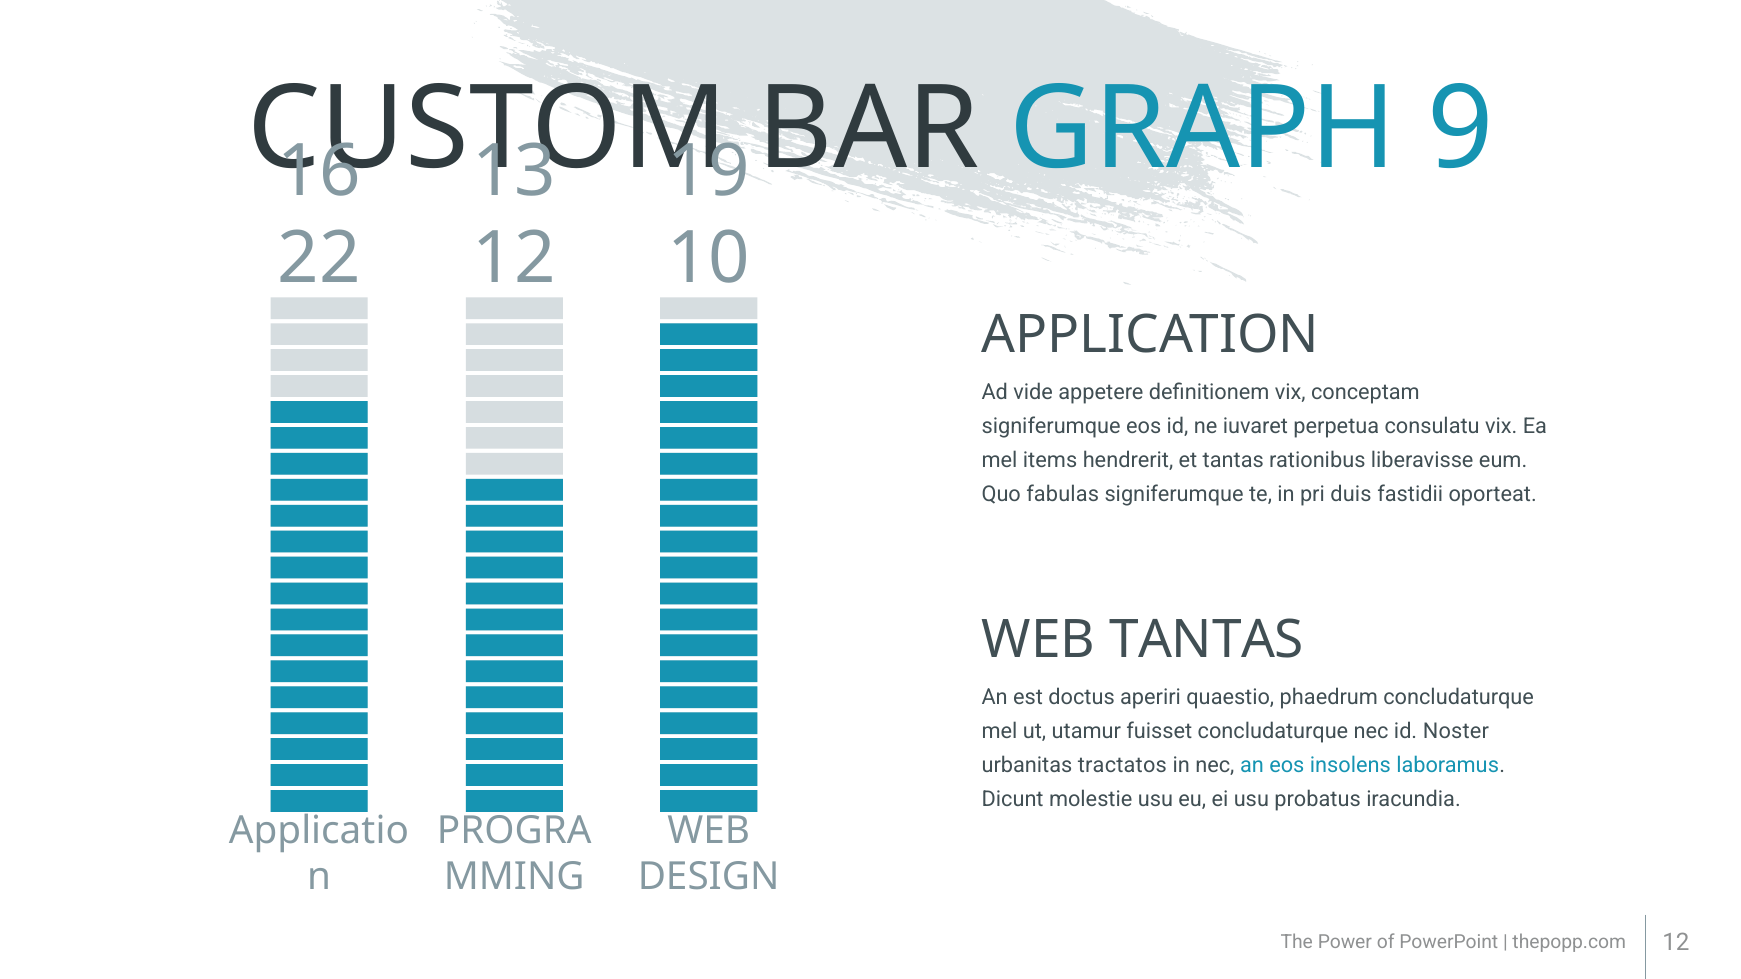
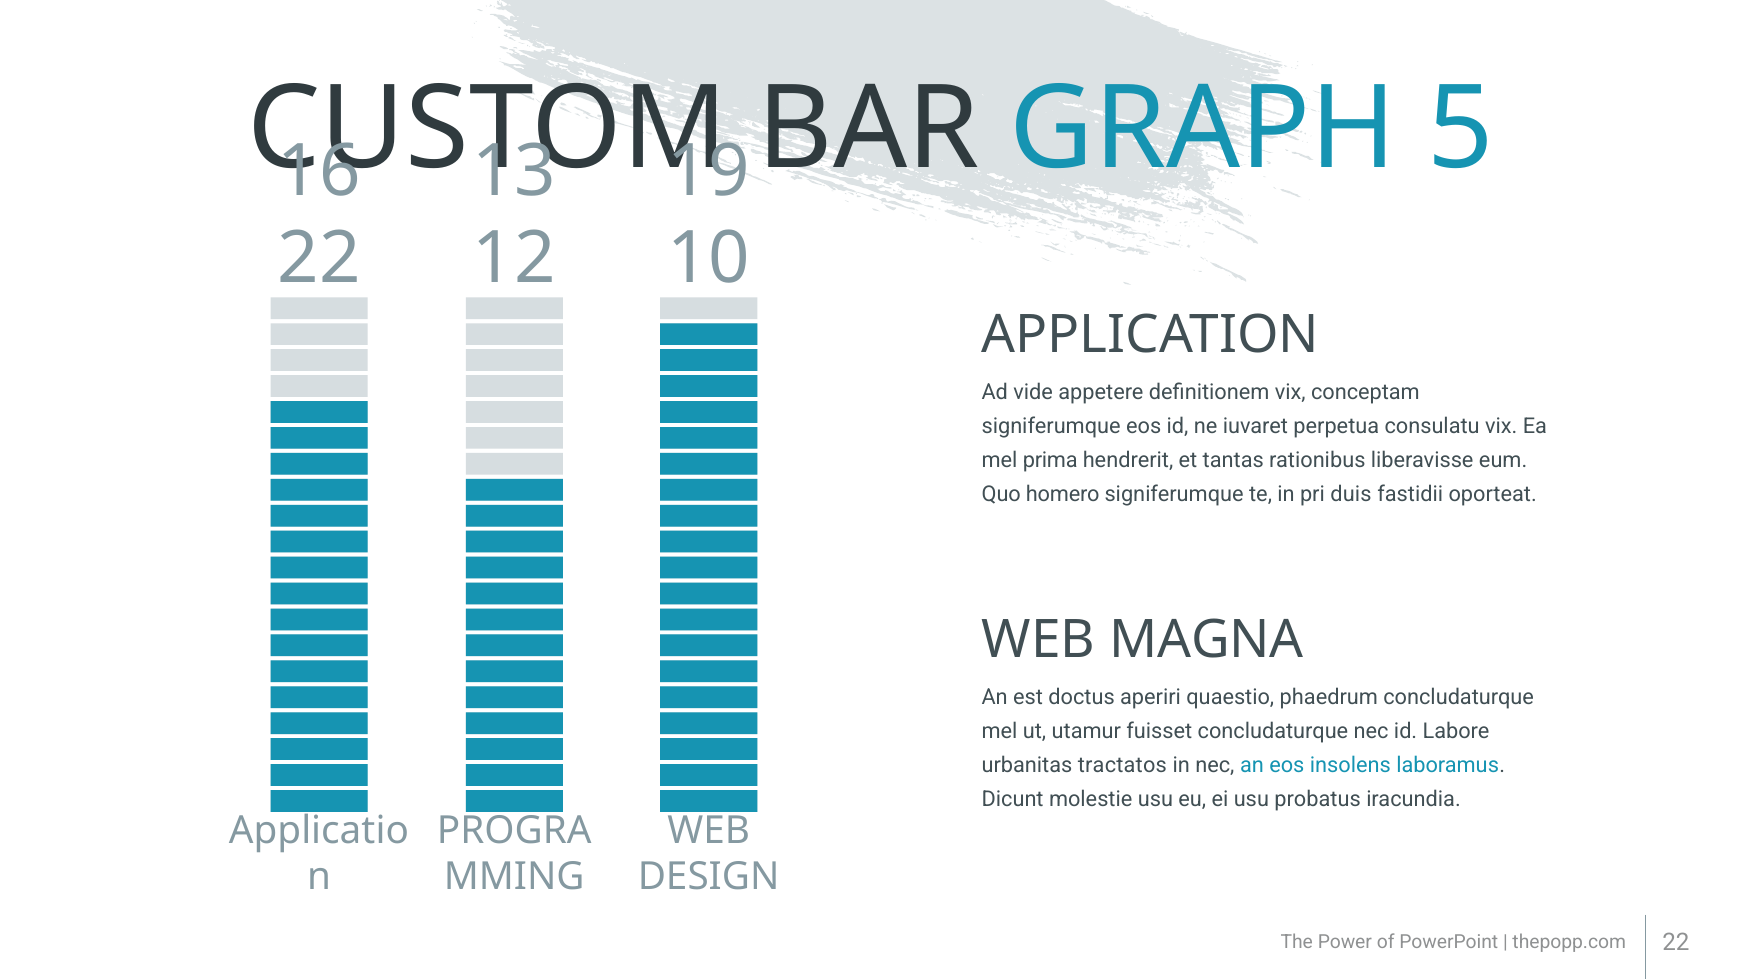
9: 9 -> 5
items: items -> prima
fabulas: fabulas -> homero
WEB TANTAS: TANTAS -> MAGNA
Noster: Noster -> Labore
thepopp.com 12: 12 -> 22
